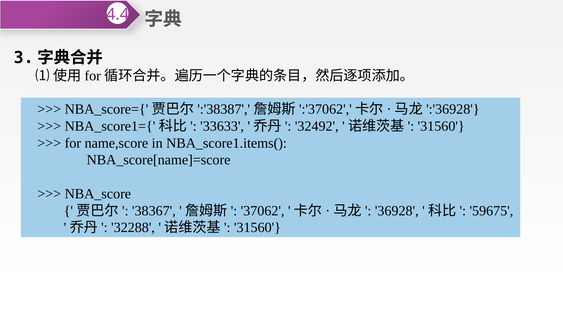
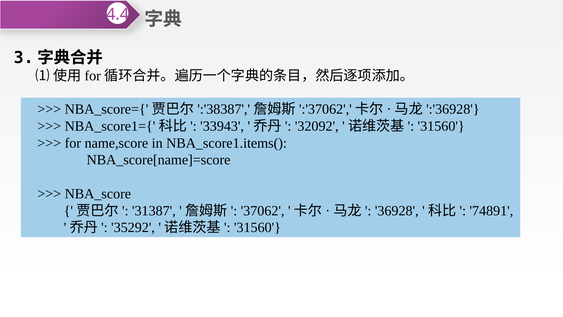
33633: 33633 -> 33943
32492: 32492 -> 32092
38367: 38367 -> 31387
59675: 59675 -> 74891
32288: 32288 -> 35292
